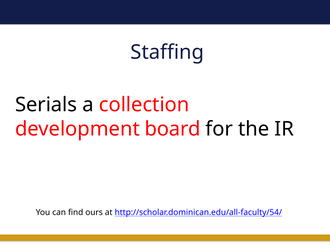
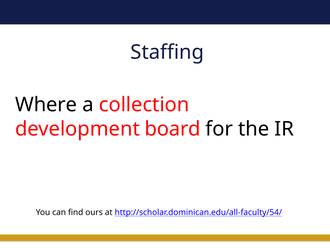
Serials: Serials -> Where
